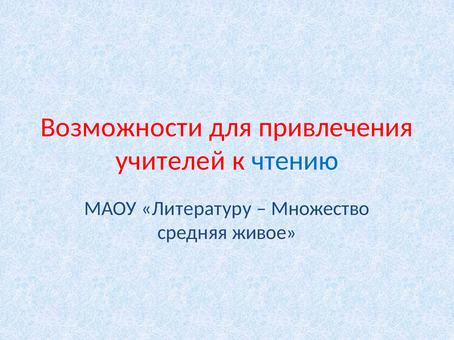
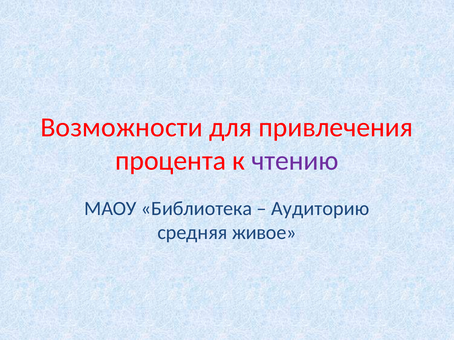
учителей: учителей -> процента
чтению colour: blue -> purple
Литературу: Литературу -> Библиотека
Множество: Множество -> Аудиторию
